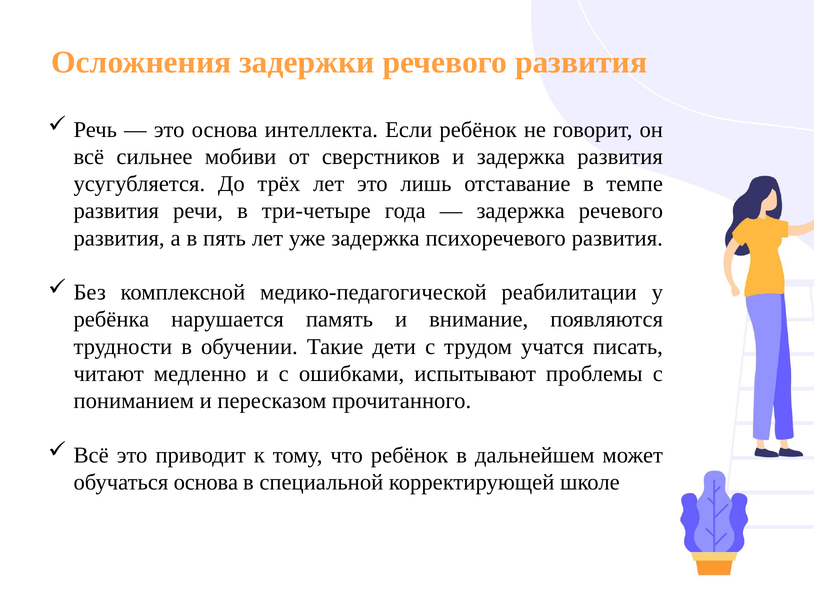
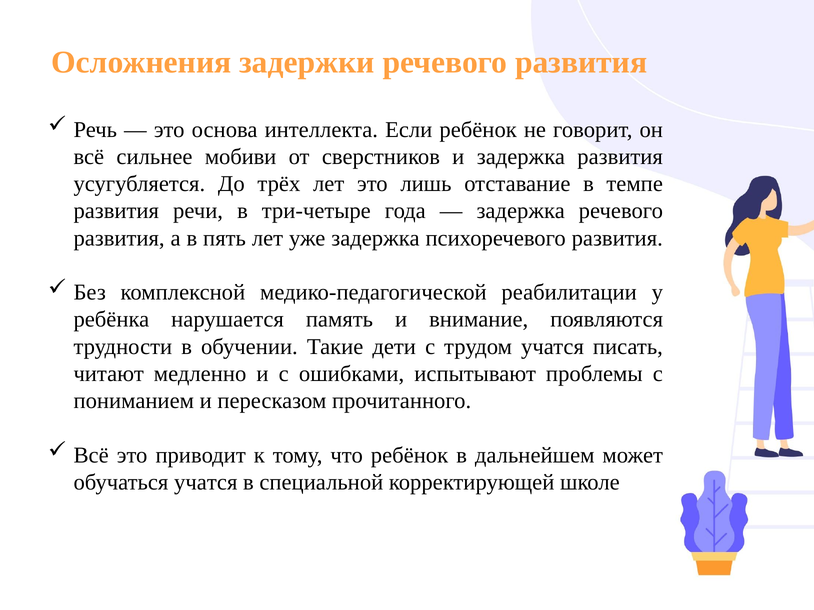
обучаться основа: основа -> учатся
